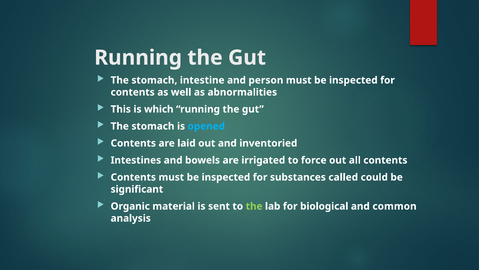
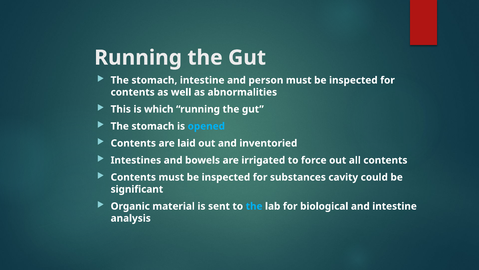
called: called -> cavity
the at (254, 206) colour: light green -> light blue
and common: common -> intestine
